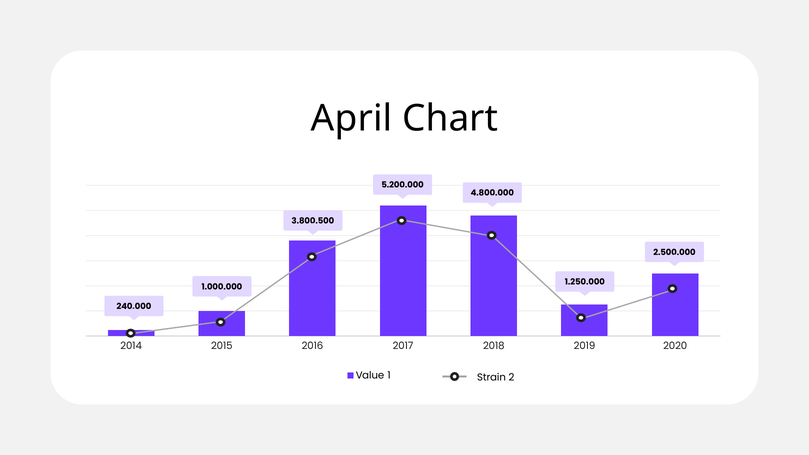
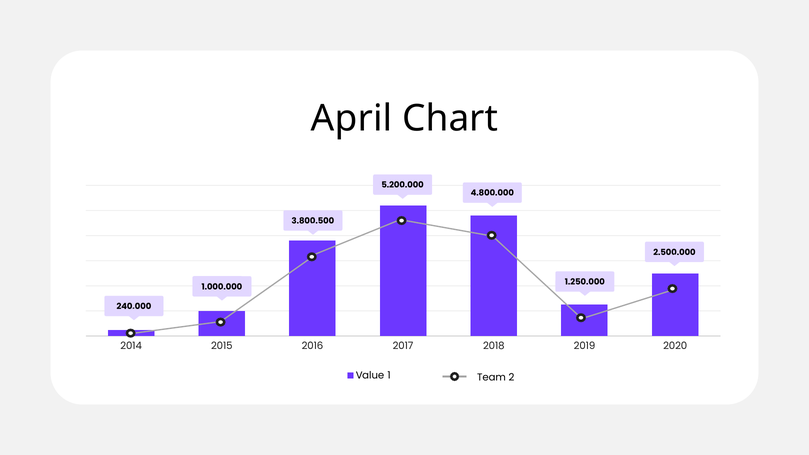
Strain: Strain -> Team
